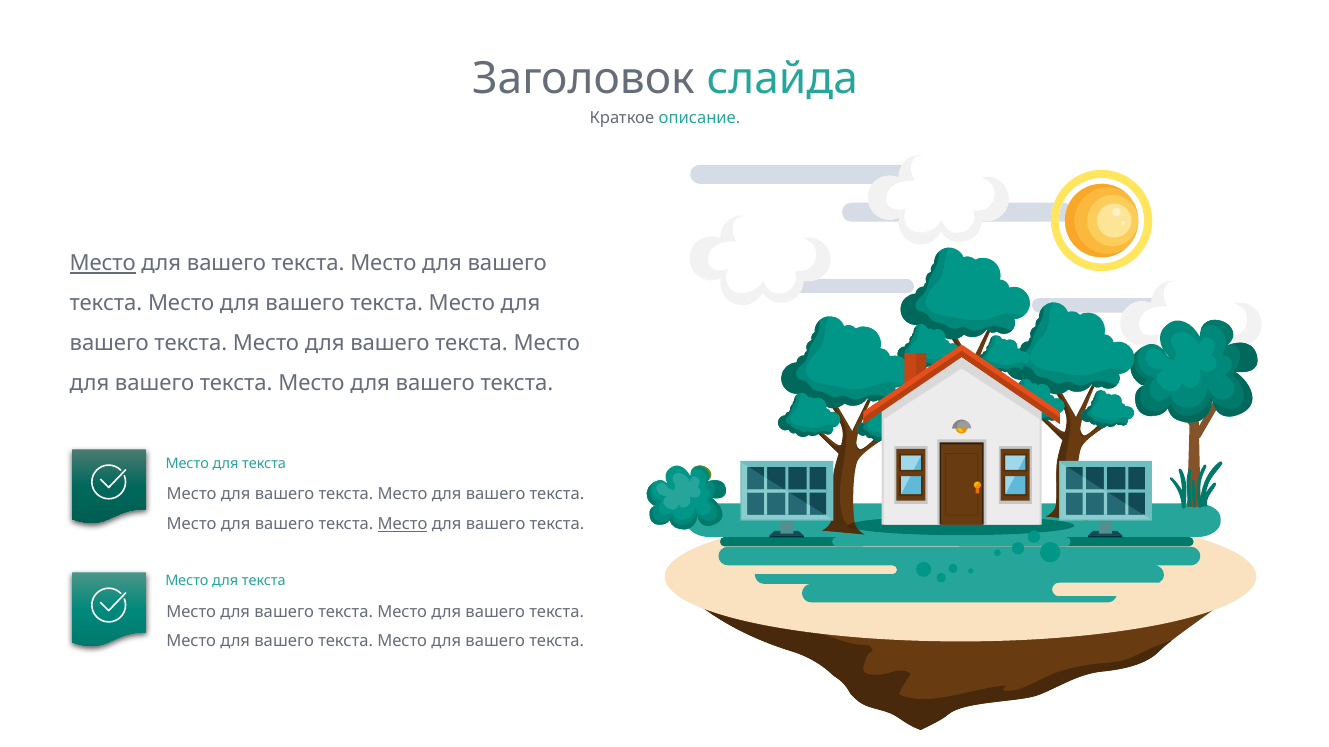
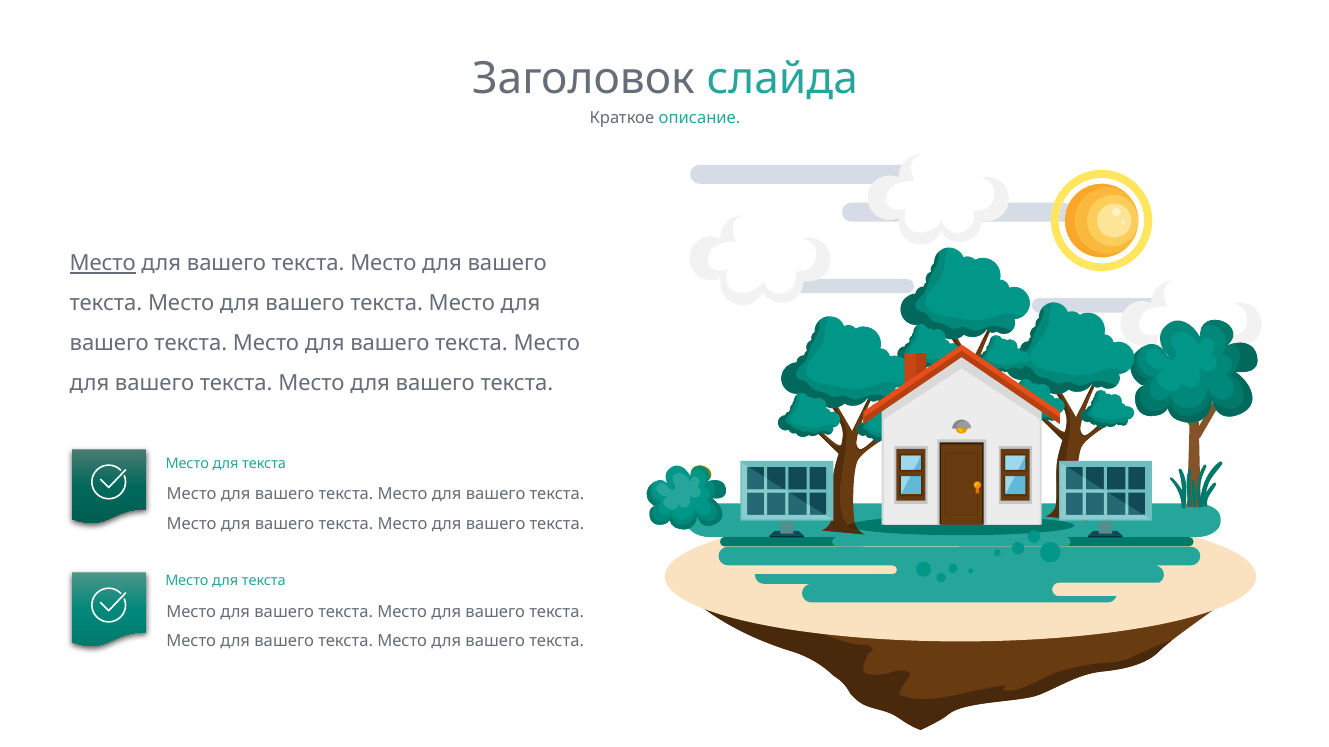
Место at (403, 524) underline: present -> none
